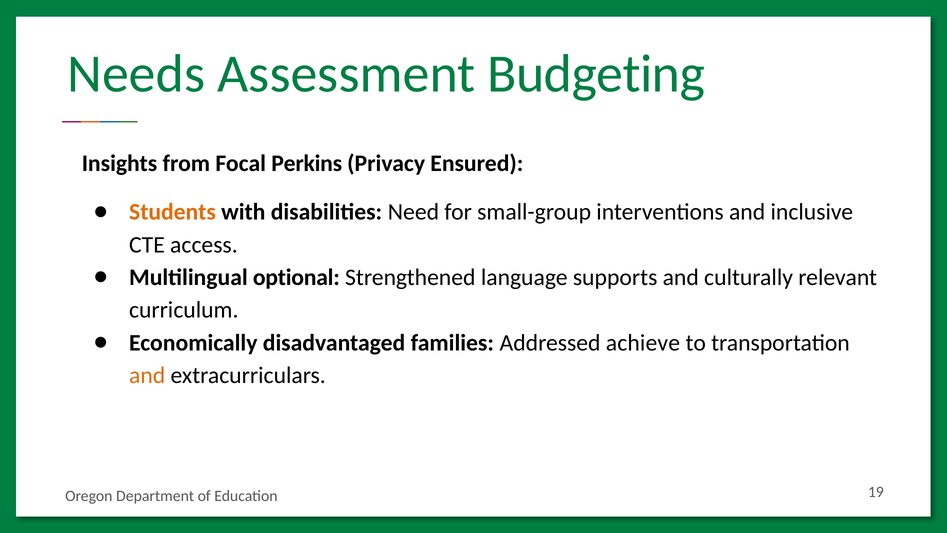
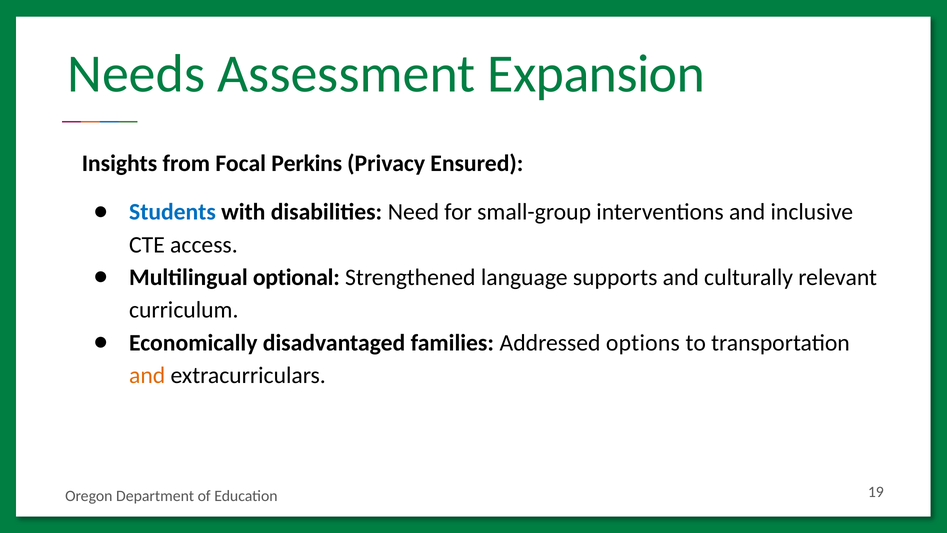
Budgeting: Budgeting -> Expansion
Students colour: orange -> blue
achieve: achieve -> options
